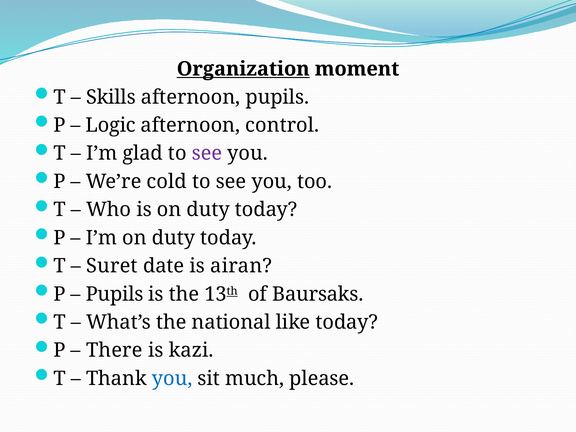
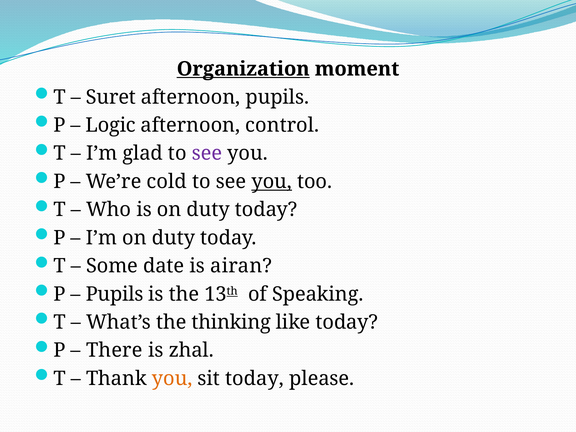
Skills: Skills -> Suret
you at (272, 182) underline: none -> present
Suret: Suret -> Some
Baursaks: Baursaks -> Speaking
national: national -> thinking
kazi: kazi -> zhal
you at (172, 379) colour: blue -> orange
sit much: much -> today
